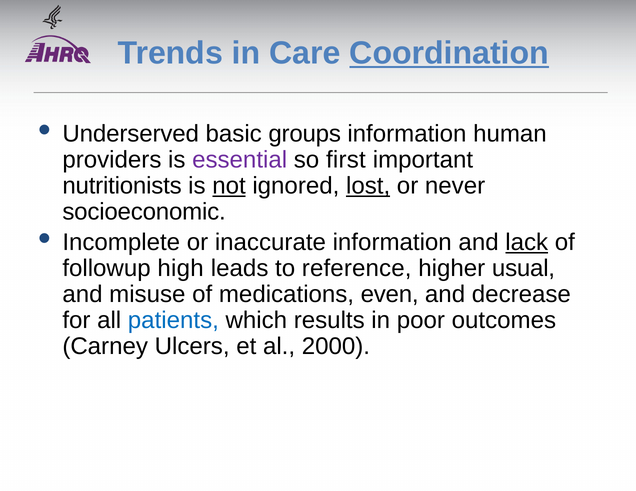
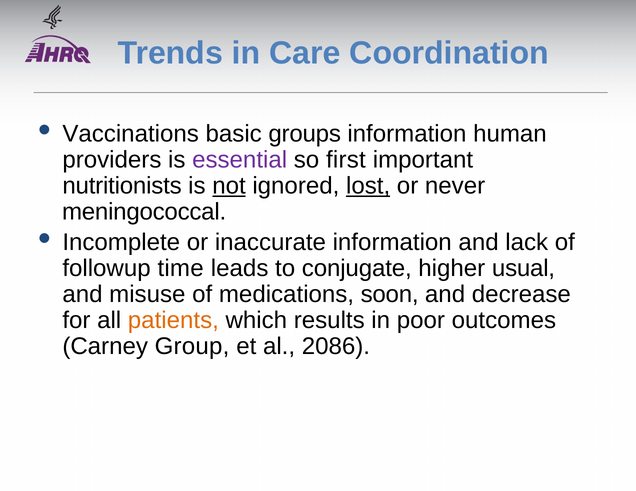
Coordination underline: present -> none
Underserved: Underserved -> Vaccinations
socioeconomic: socioeconomic -> meningococcal
lack underline: present -> none
high: high -> time
reference: reference -> conjugate
even: even -> soon
patients colour: blue -> orange
Ulcers: Ulcers -> Group
2000: 2000 -> 2086
